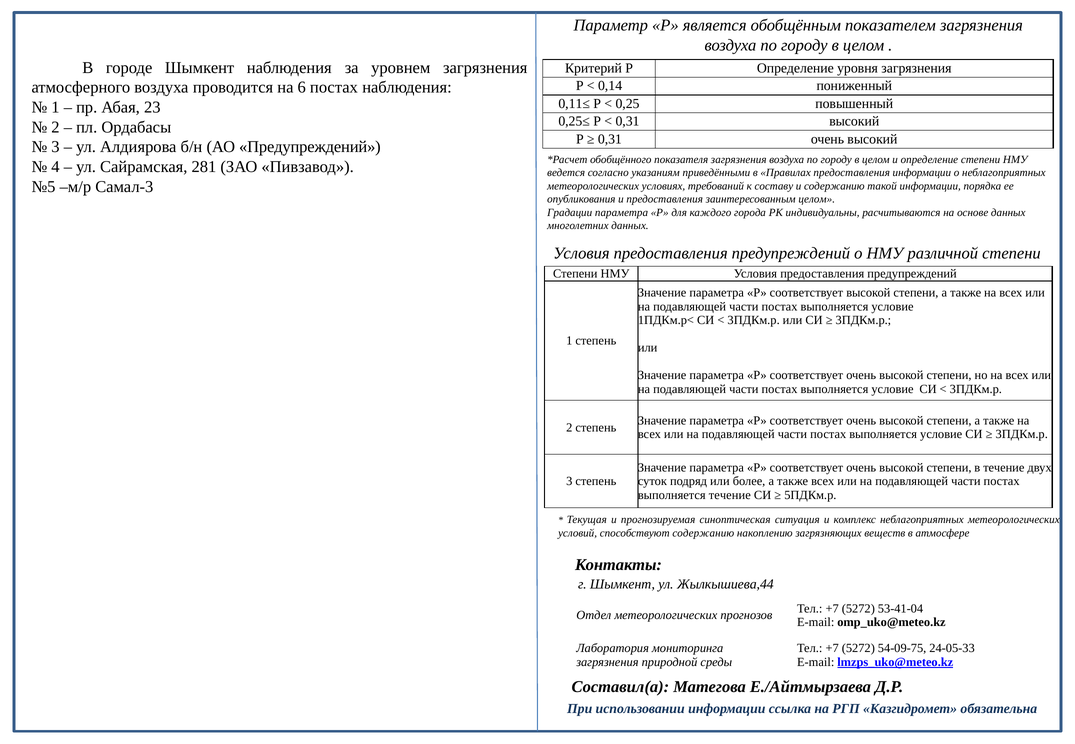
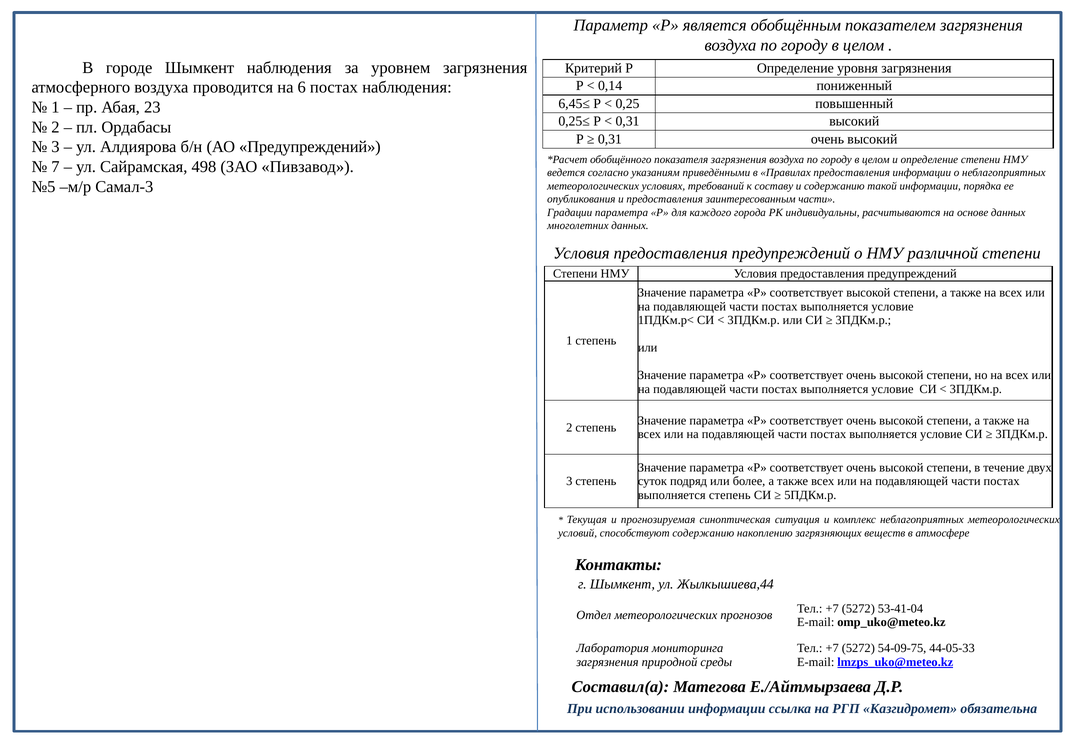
0,11≤: 0,11≤ -> 6,45≤
4: 4 -> 7
281: 281 -> 498
заинтересованным целом: целом -> части
выполняется течение: течение -> степень
24-05-33: 24-05-33 -> 44-05-33
